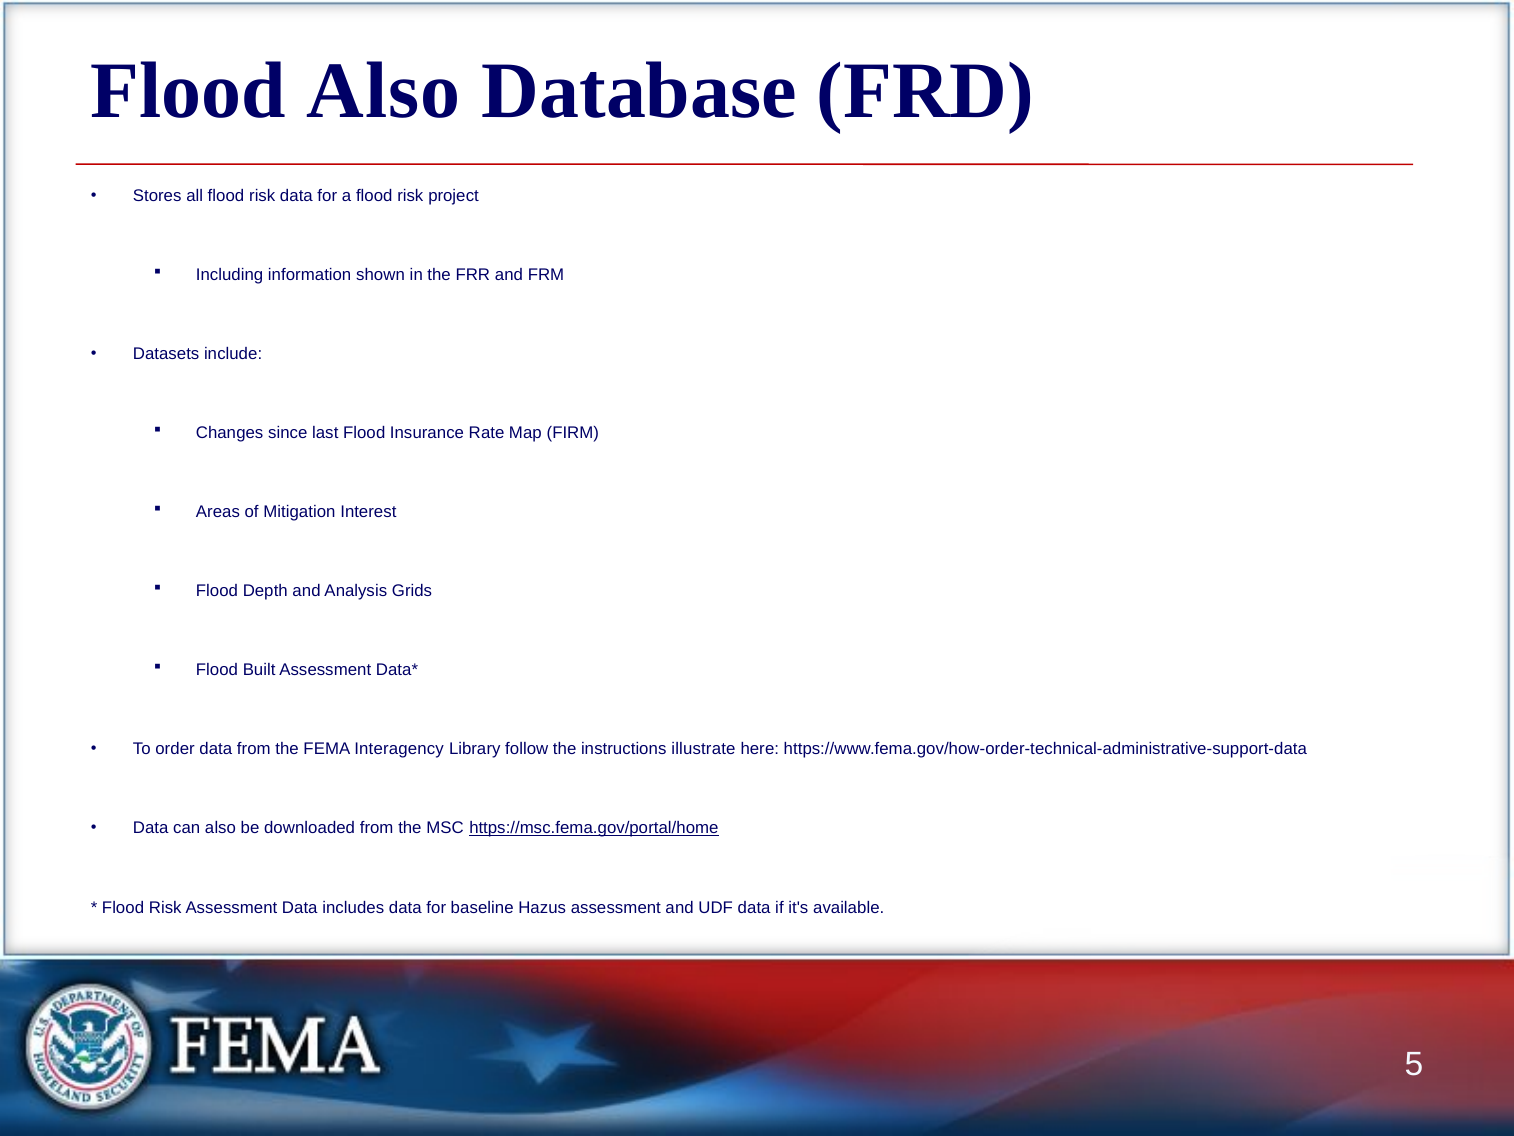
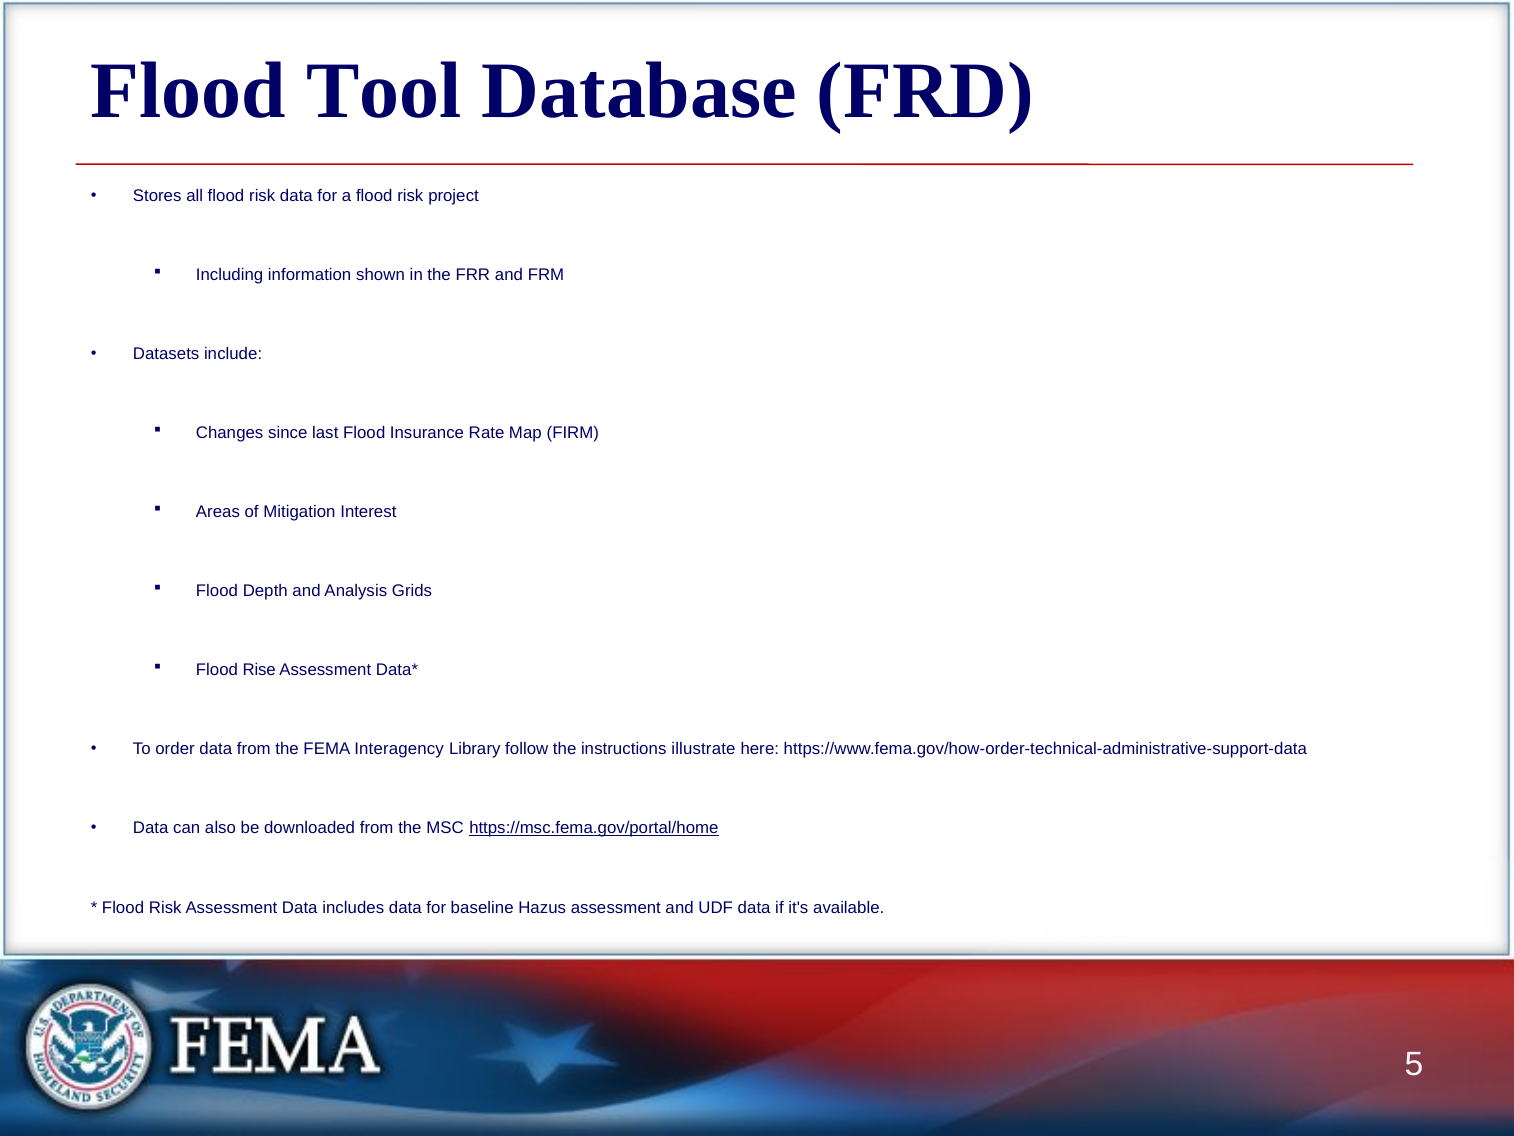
Flood Also: Also -> Tool
Built: Built -> Rise
